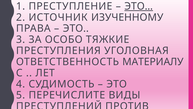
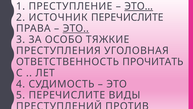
ИСТОЧНИК ИЗУЧЕННОМУ: ИЗУЧЕННОМУ -> ПЕРЕЧИСЛИТЕ
ЭТО at (76, 28) underline: none -> present
МАТЕРИАЛУ: МАТЕРИАЛУ -> ПРОЧИТАТЬ
